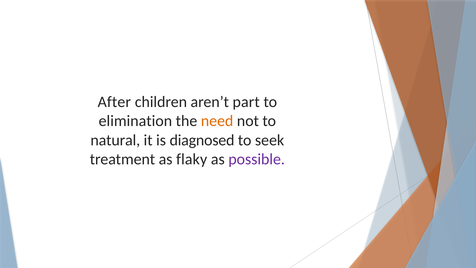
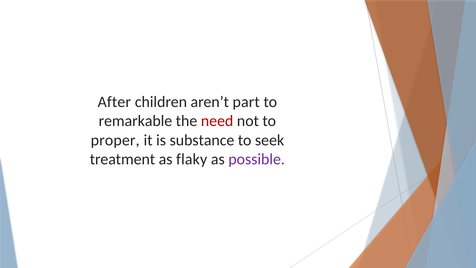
elimination: elimination -> remarkable
need colour: orange -> red
natural: natural -> proper
diagnosed: diagnosed -> substance
